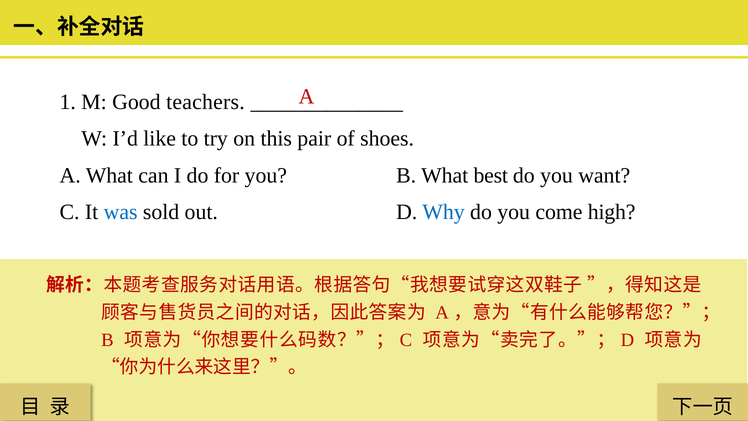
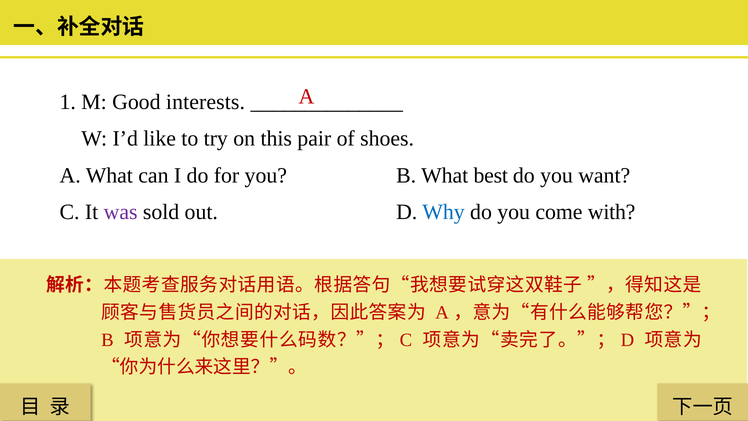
teachers: teachers -> interests
was colour: blue -> purple
high: high -> with
